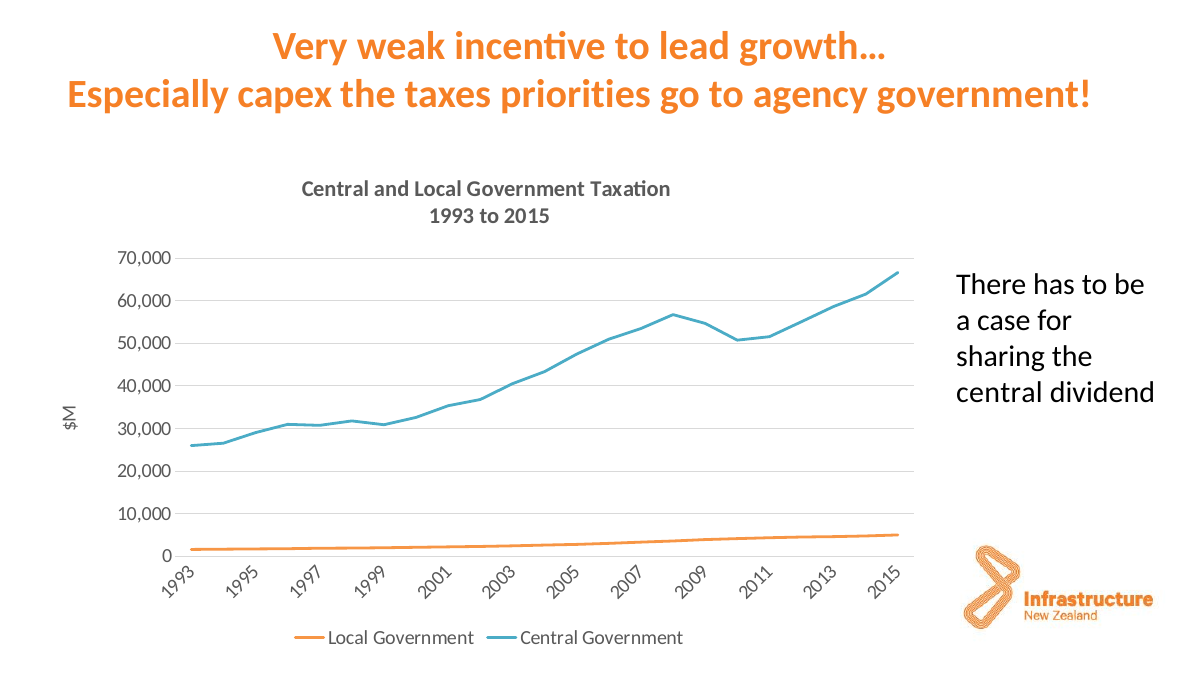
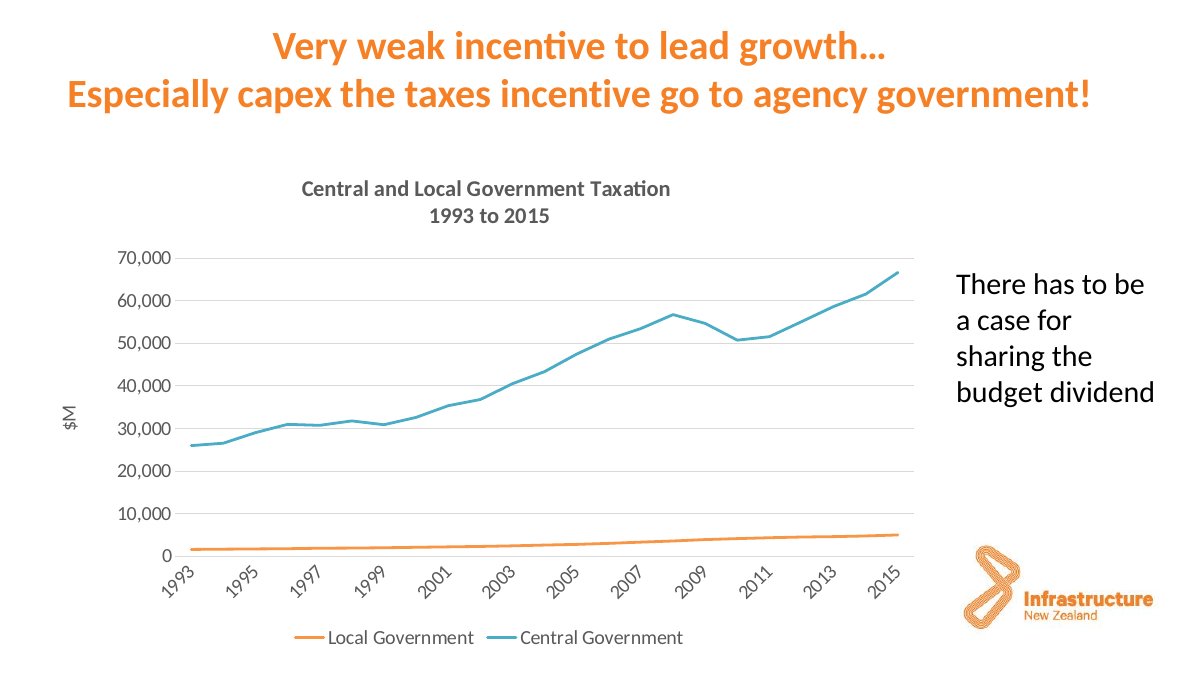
taxes priorities: priorities -> incentive
central at (999, 393): central -> budget
